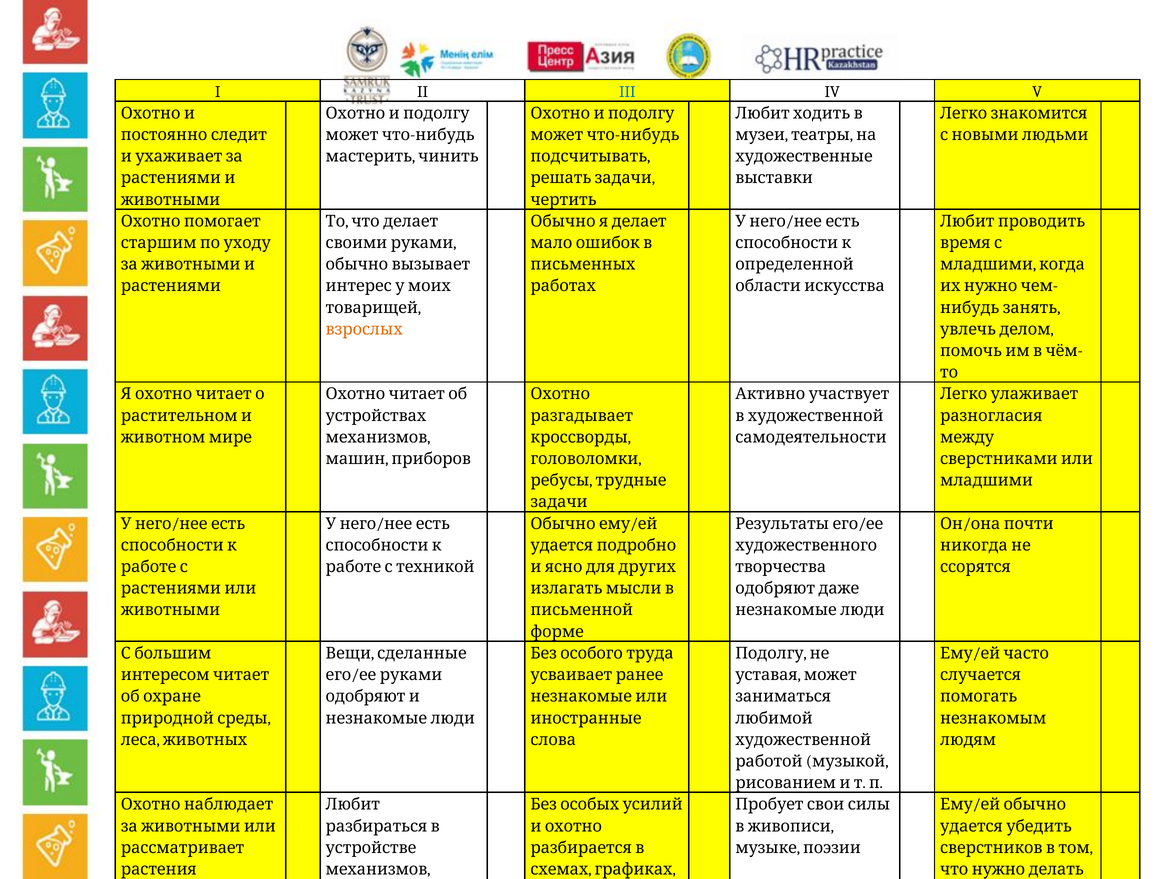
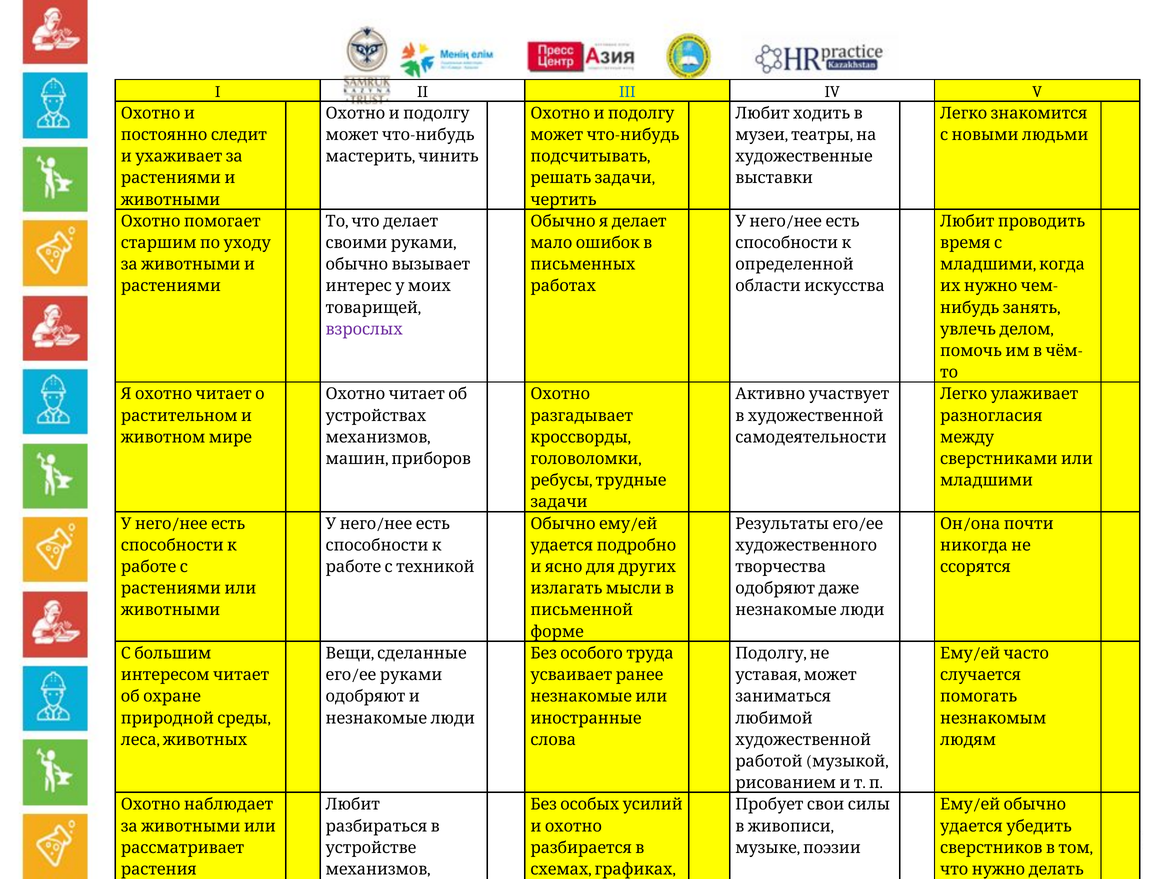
взрослых colour: orange -> purple
